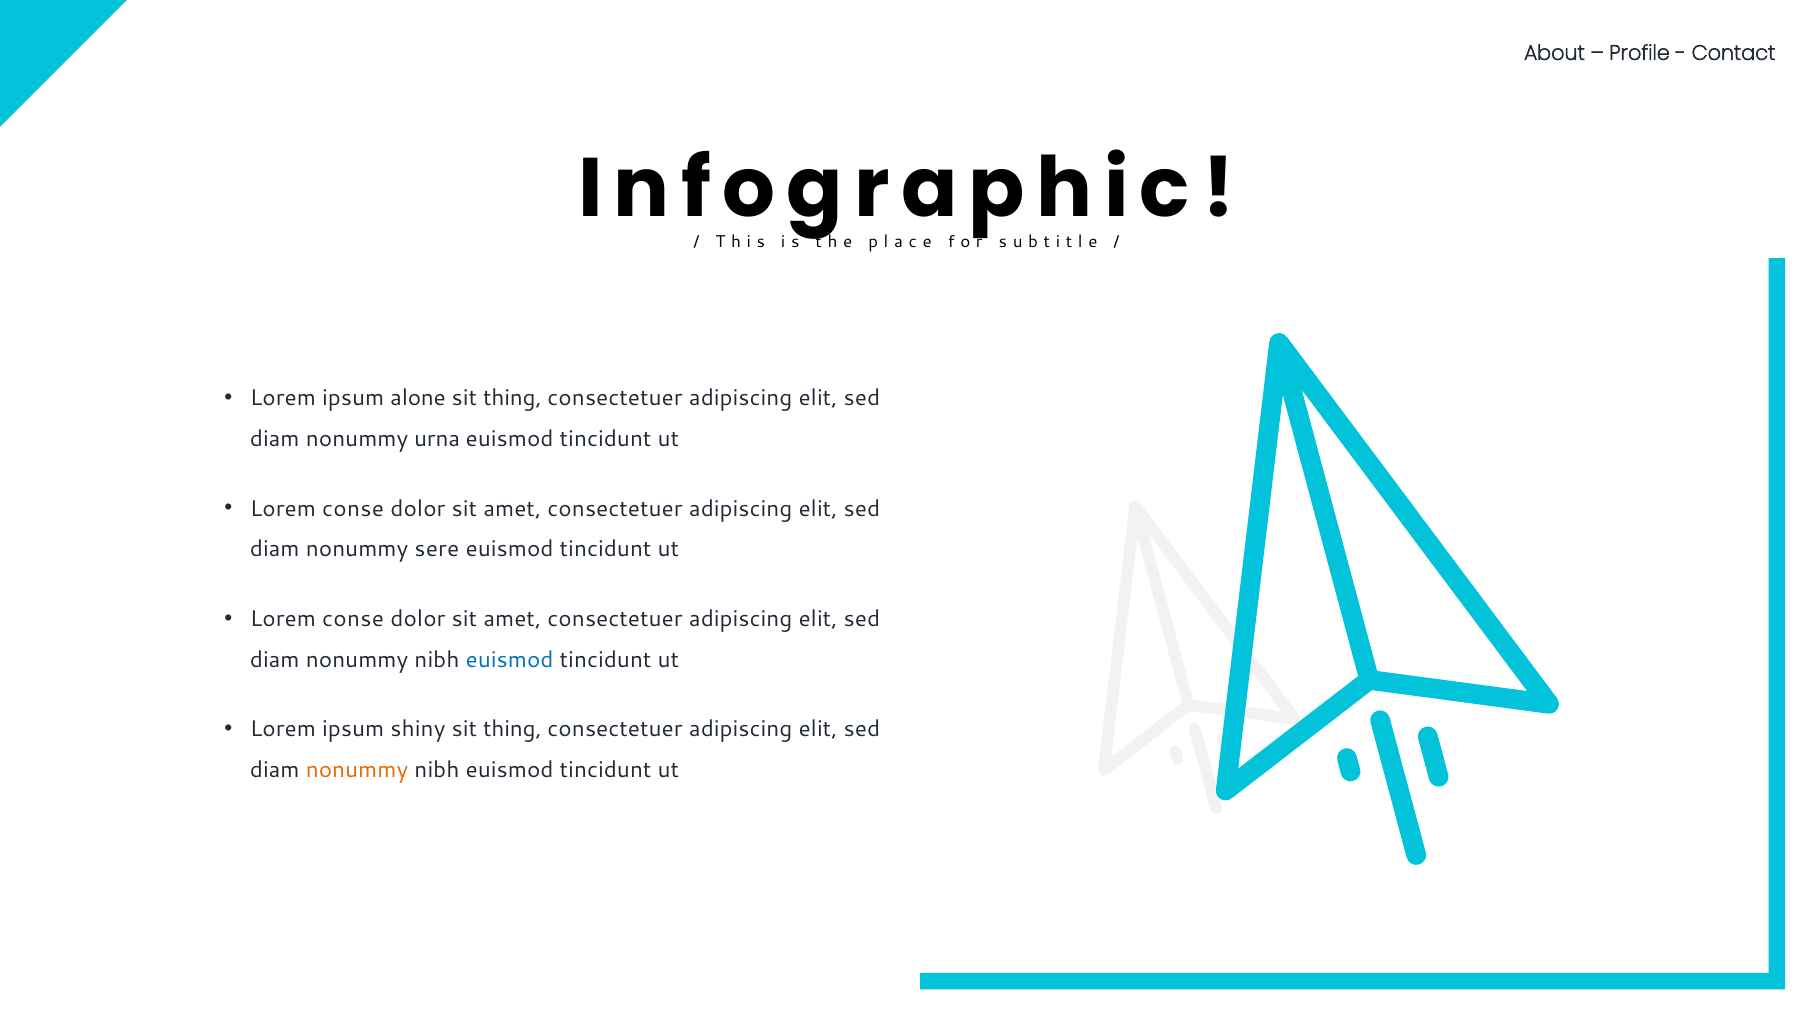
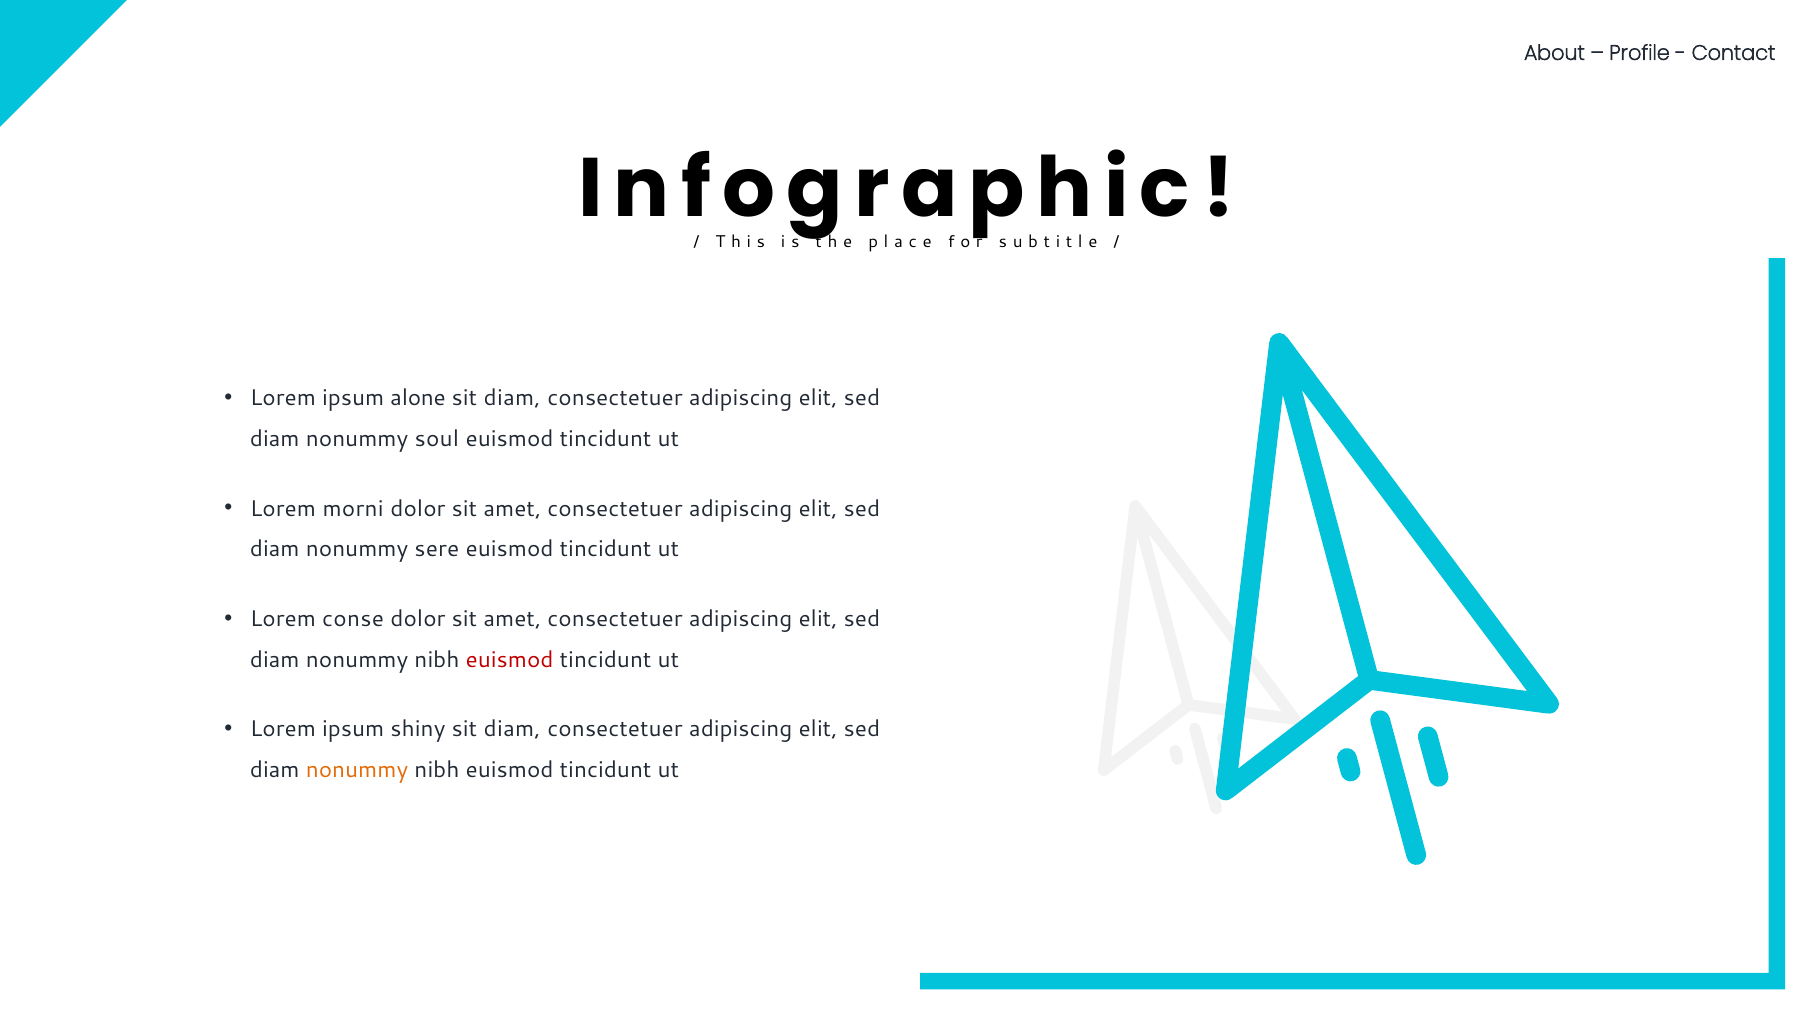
thing at (512, 398): thing -> diam
urna: urna -> soul
conse at (353, 509): conse -> morni
euismod at (510, 660) colour: blue -> red
thing at (512, 729): thing -> diam
